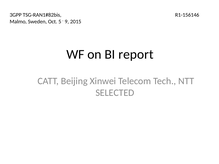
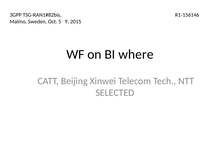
report: report -> where
